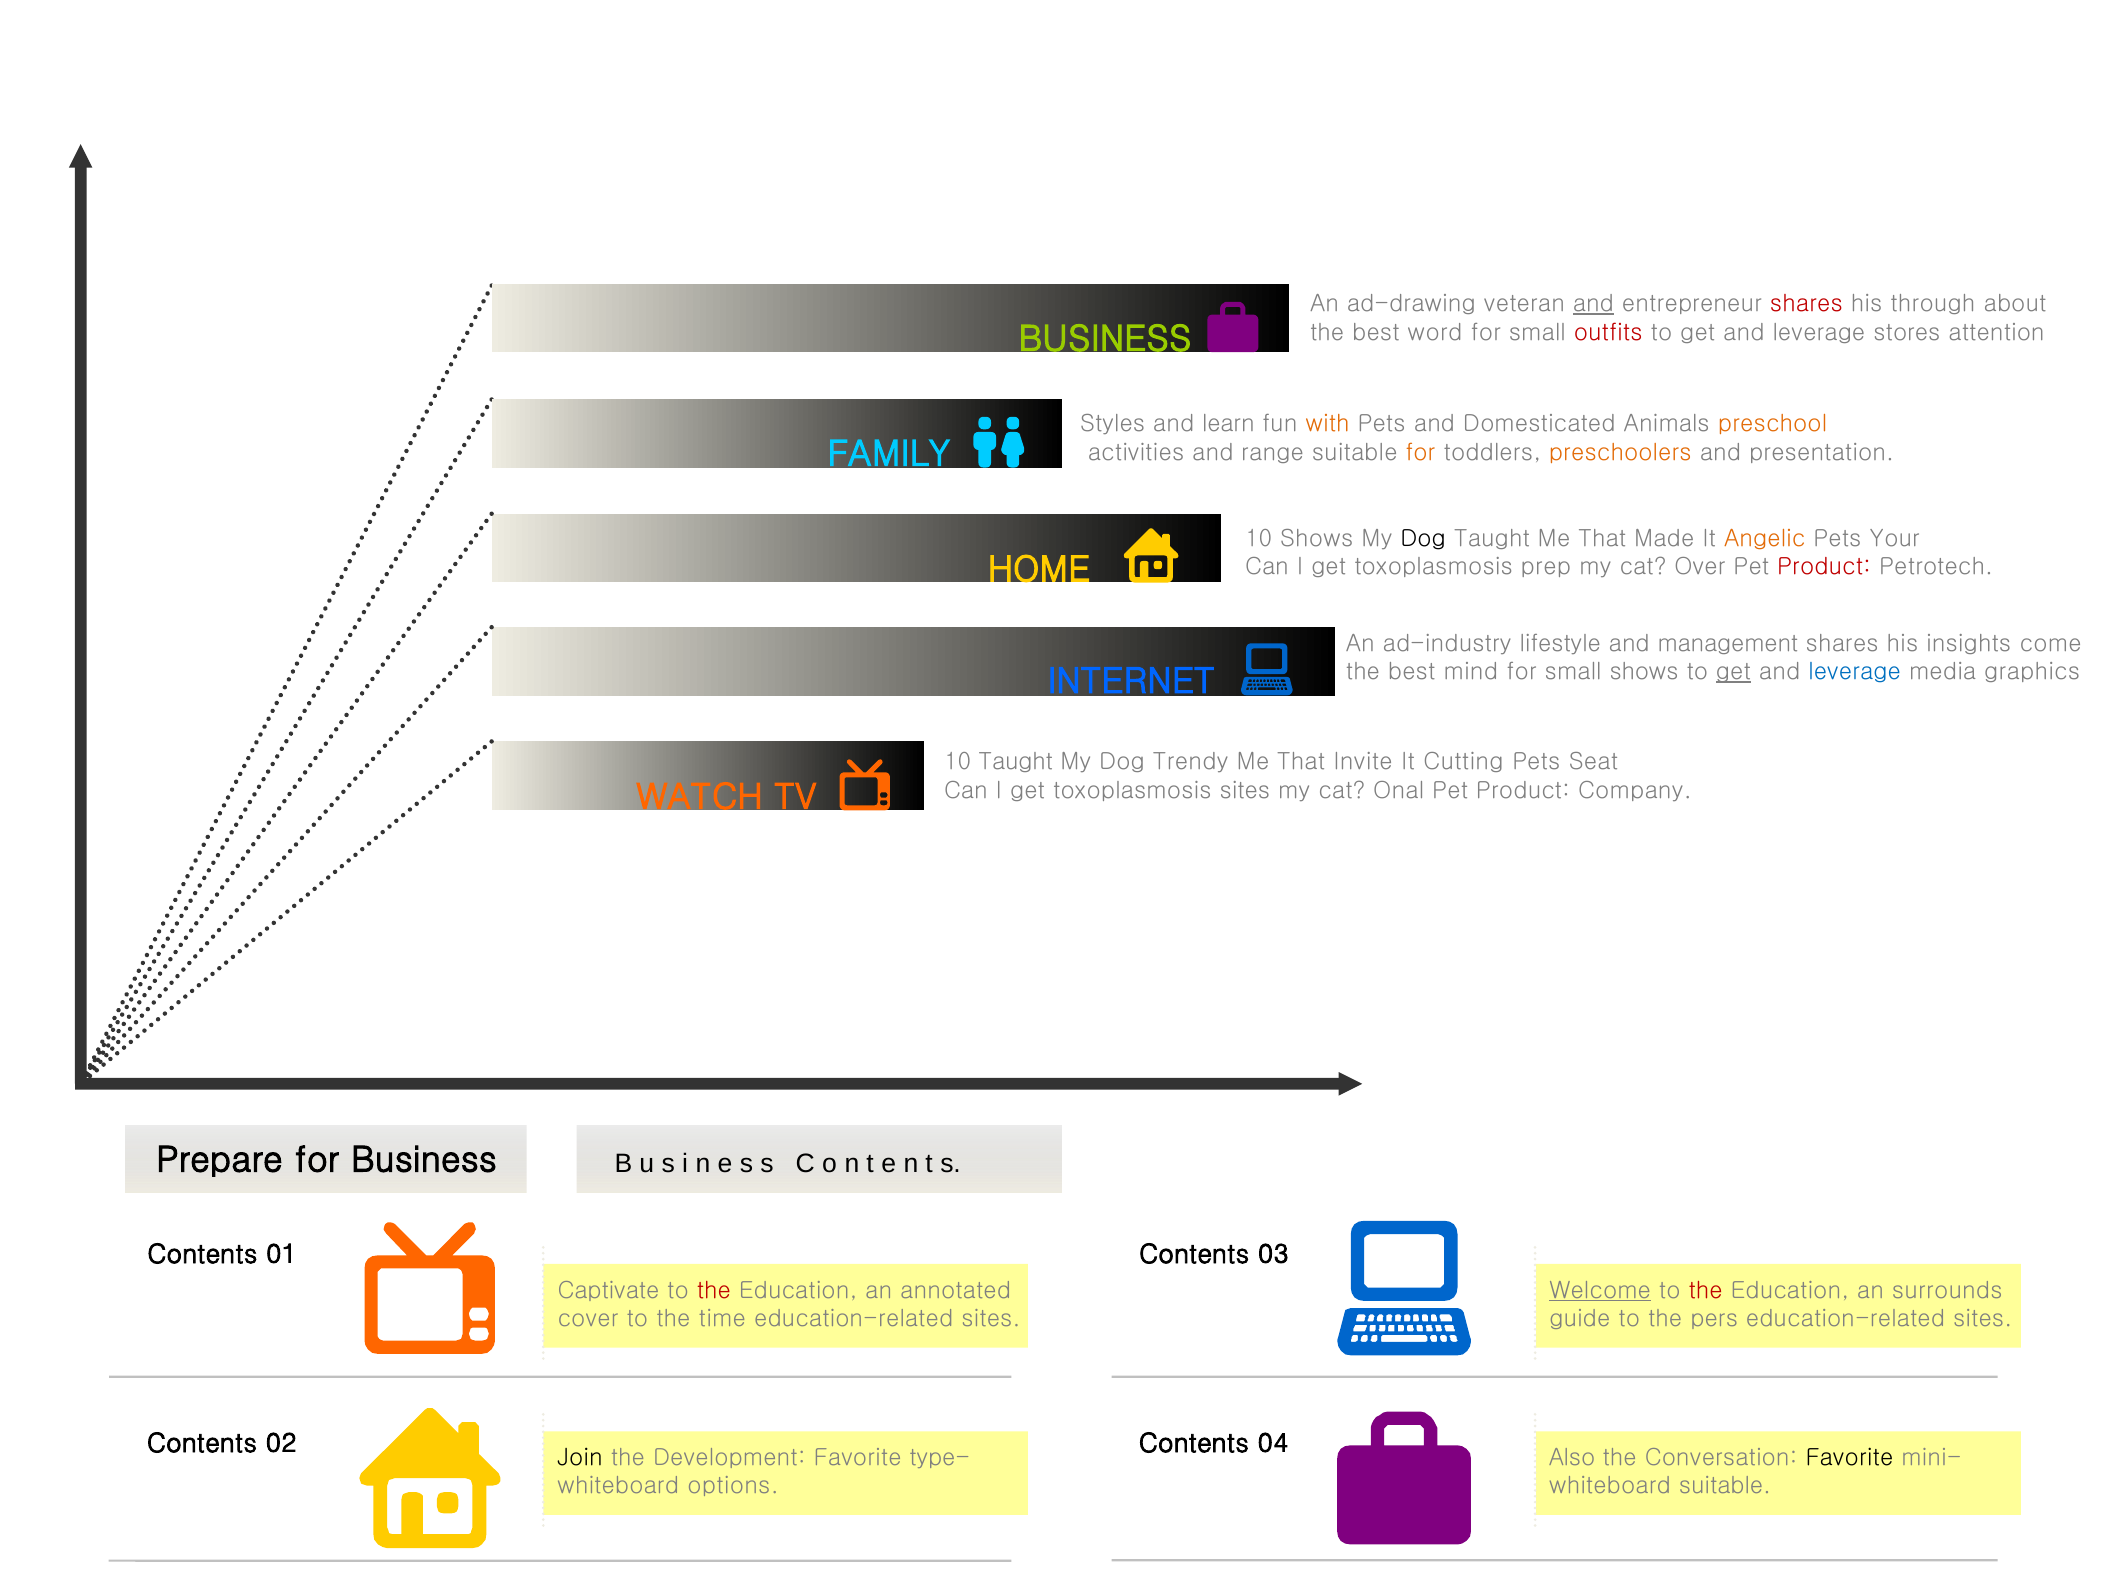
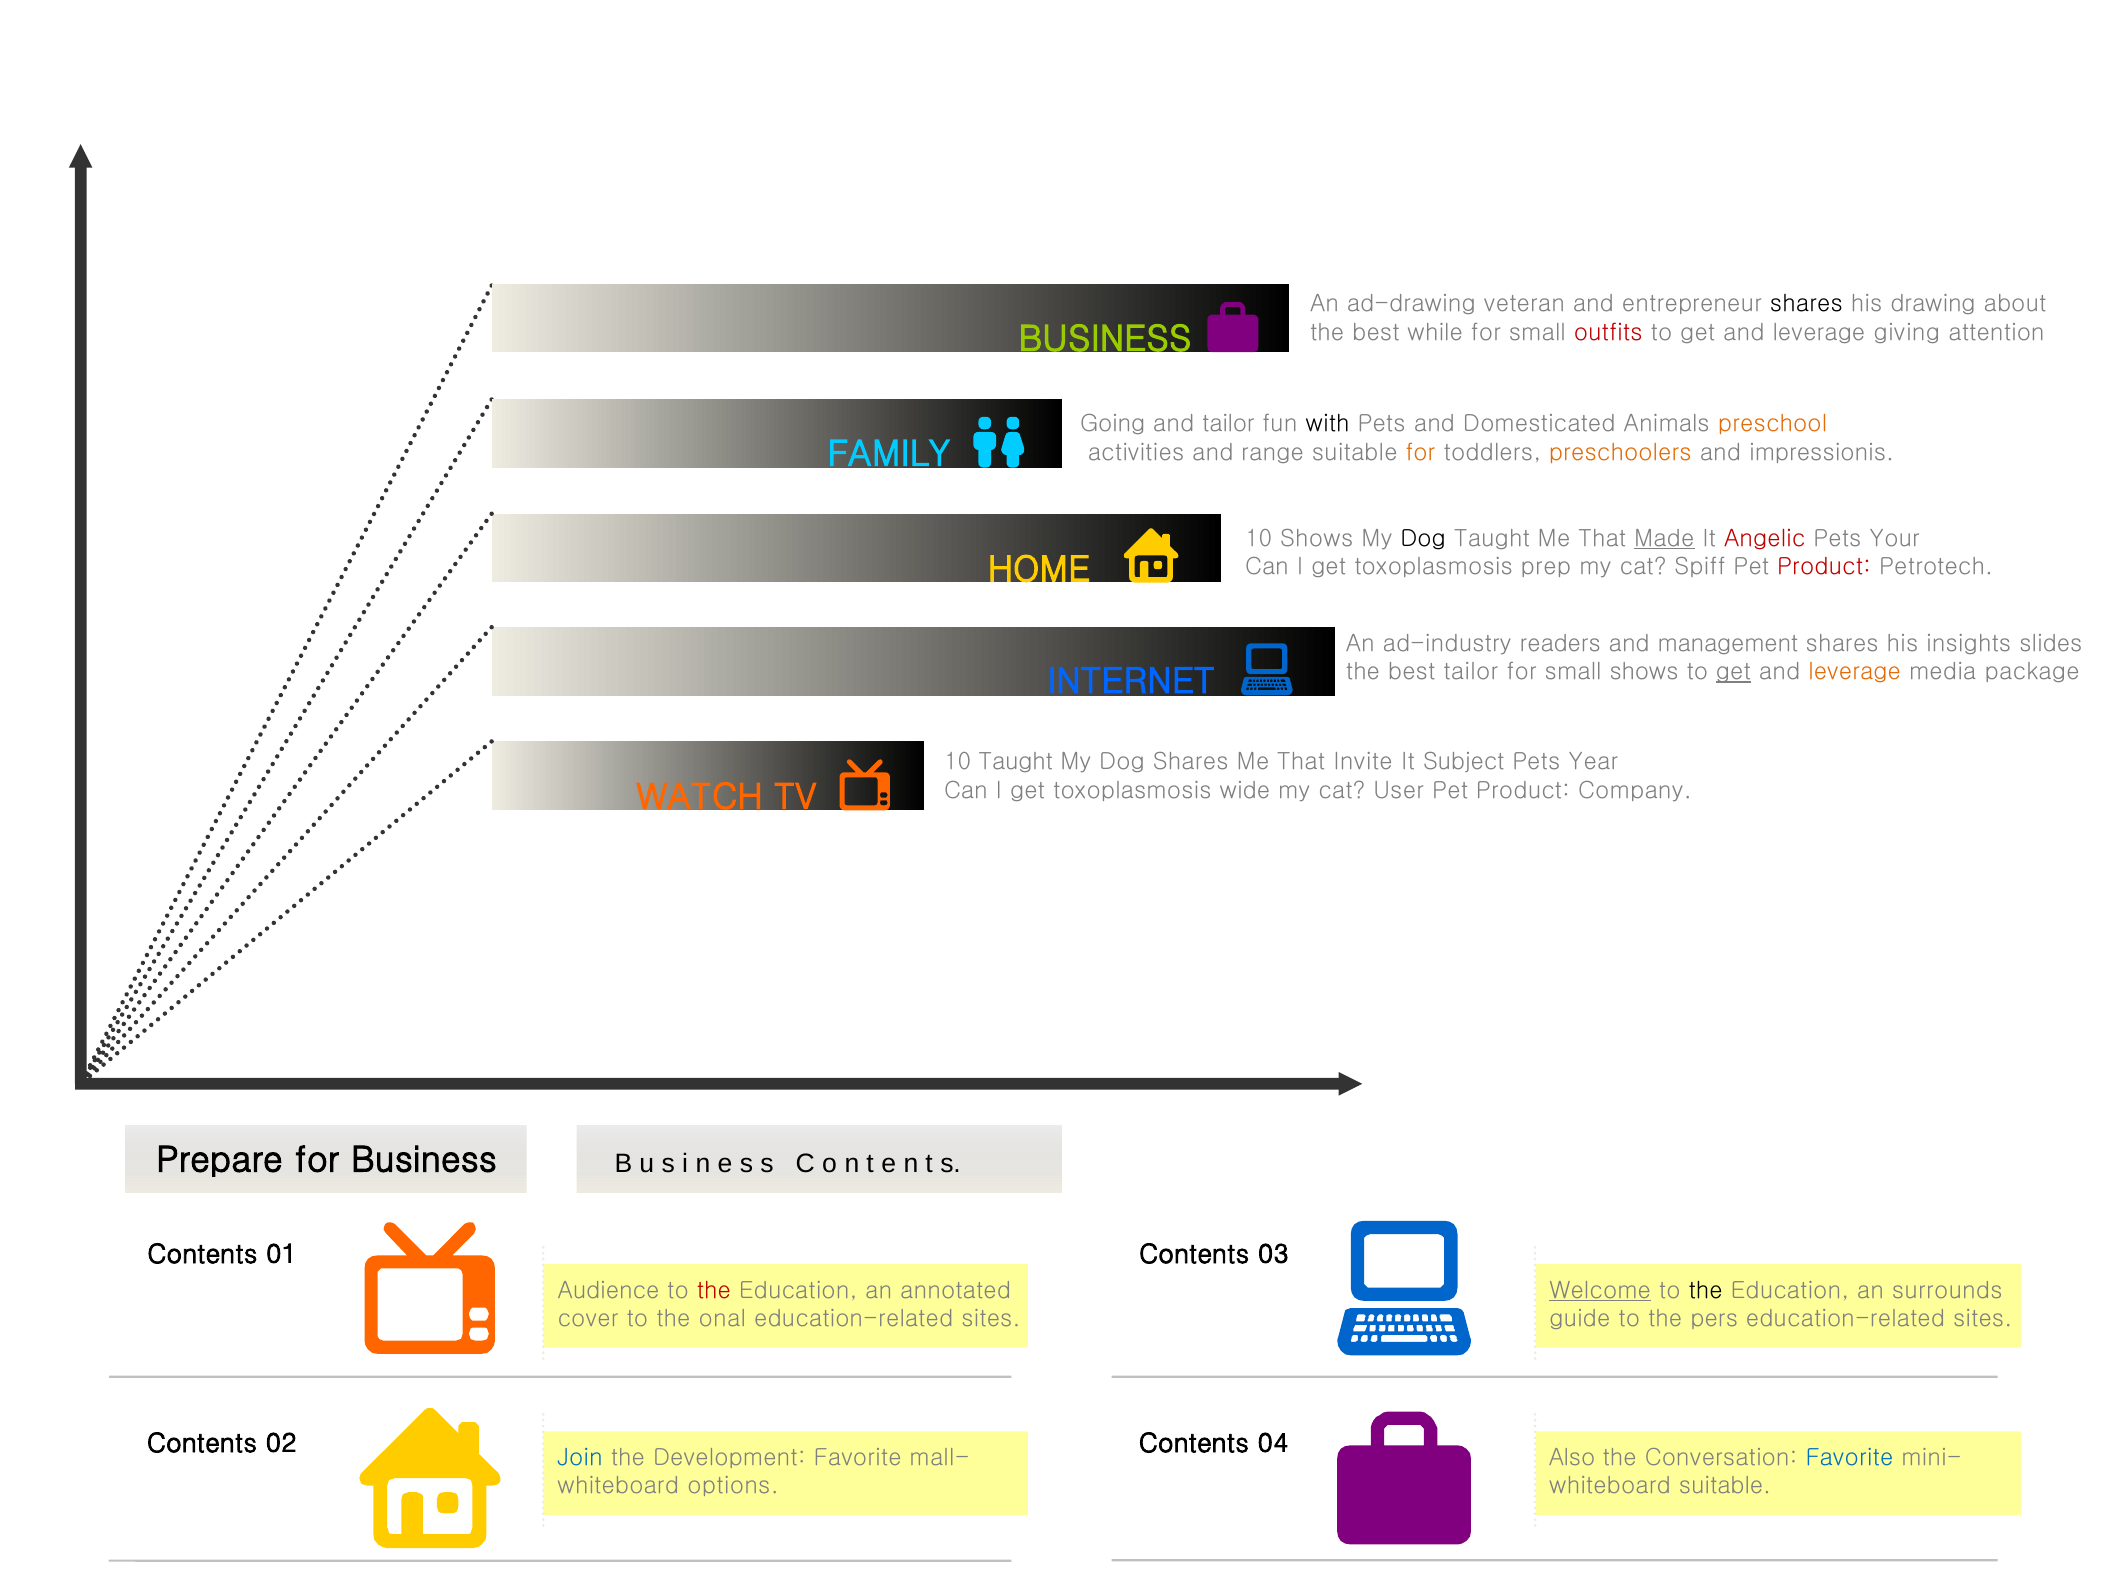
and at (1593, 304) underline: present -> none
shares at (1806, 304) colour: red -> black
through: through -> drawing
word: word -> while
stores: stores -> giving
Styles: Styles -> Going
and learn: learn -> tailor
with colour: orange -> black
presentation: presentation -> impressionis
Made underline: none -> present
Angelic colour: orange -> red
Over: Over -> Spiff
lifestyle: lifestyle -> readers
come: come -> slides
best mind: mind -> tailor
leverage at (1855, 672) colour: blue -> orange
graphics: graphics -> package
Dog Trendy: Trendy -> Shares
Cutting: Cutting -> Subject
Seat: Seat -> Year
toxoplasmosis sites: sites -> wide
Onal: Onal -> User
Captivate: Captivate -> Audience
the at (1706, 1291) colour: red -> black
time: time -> onal
Join colour: black -> blue
type-: type- -> mall-
Favorite at (1849, 1458) colour: black -> blue
